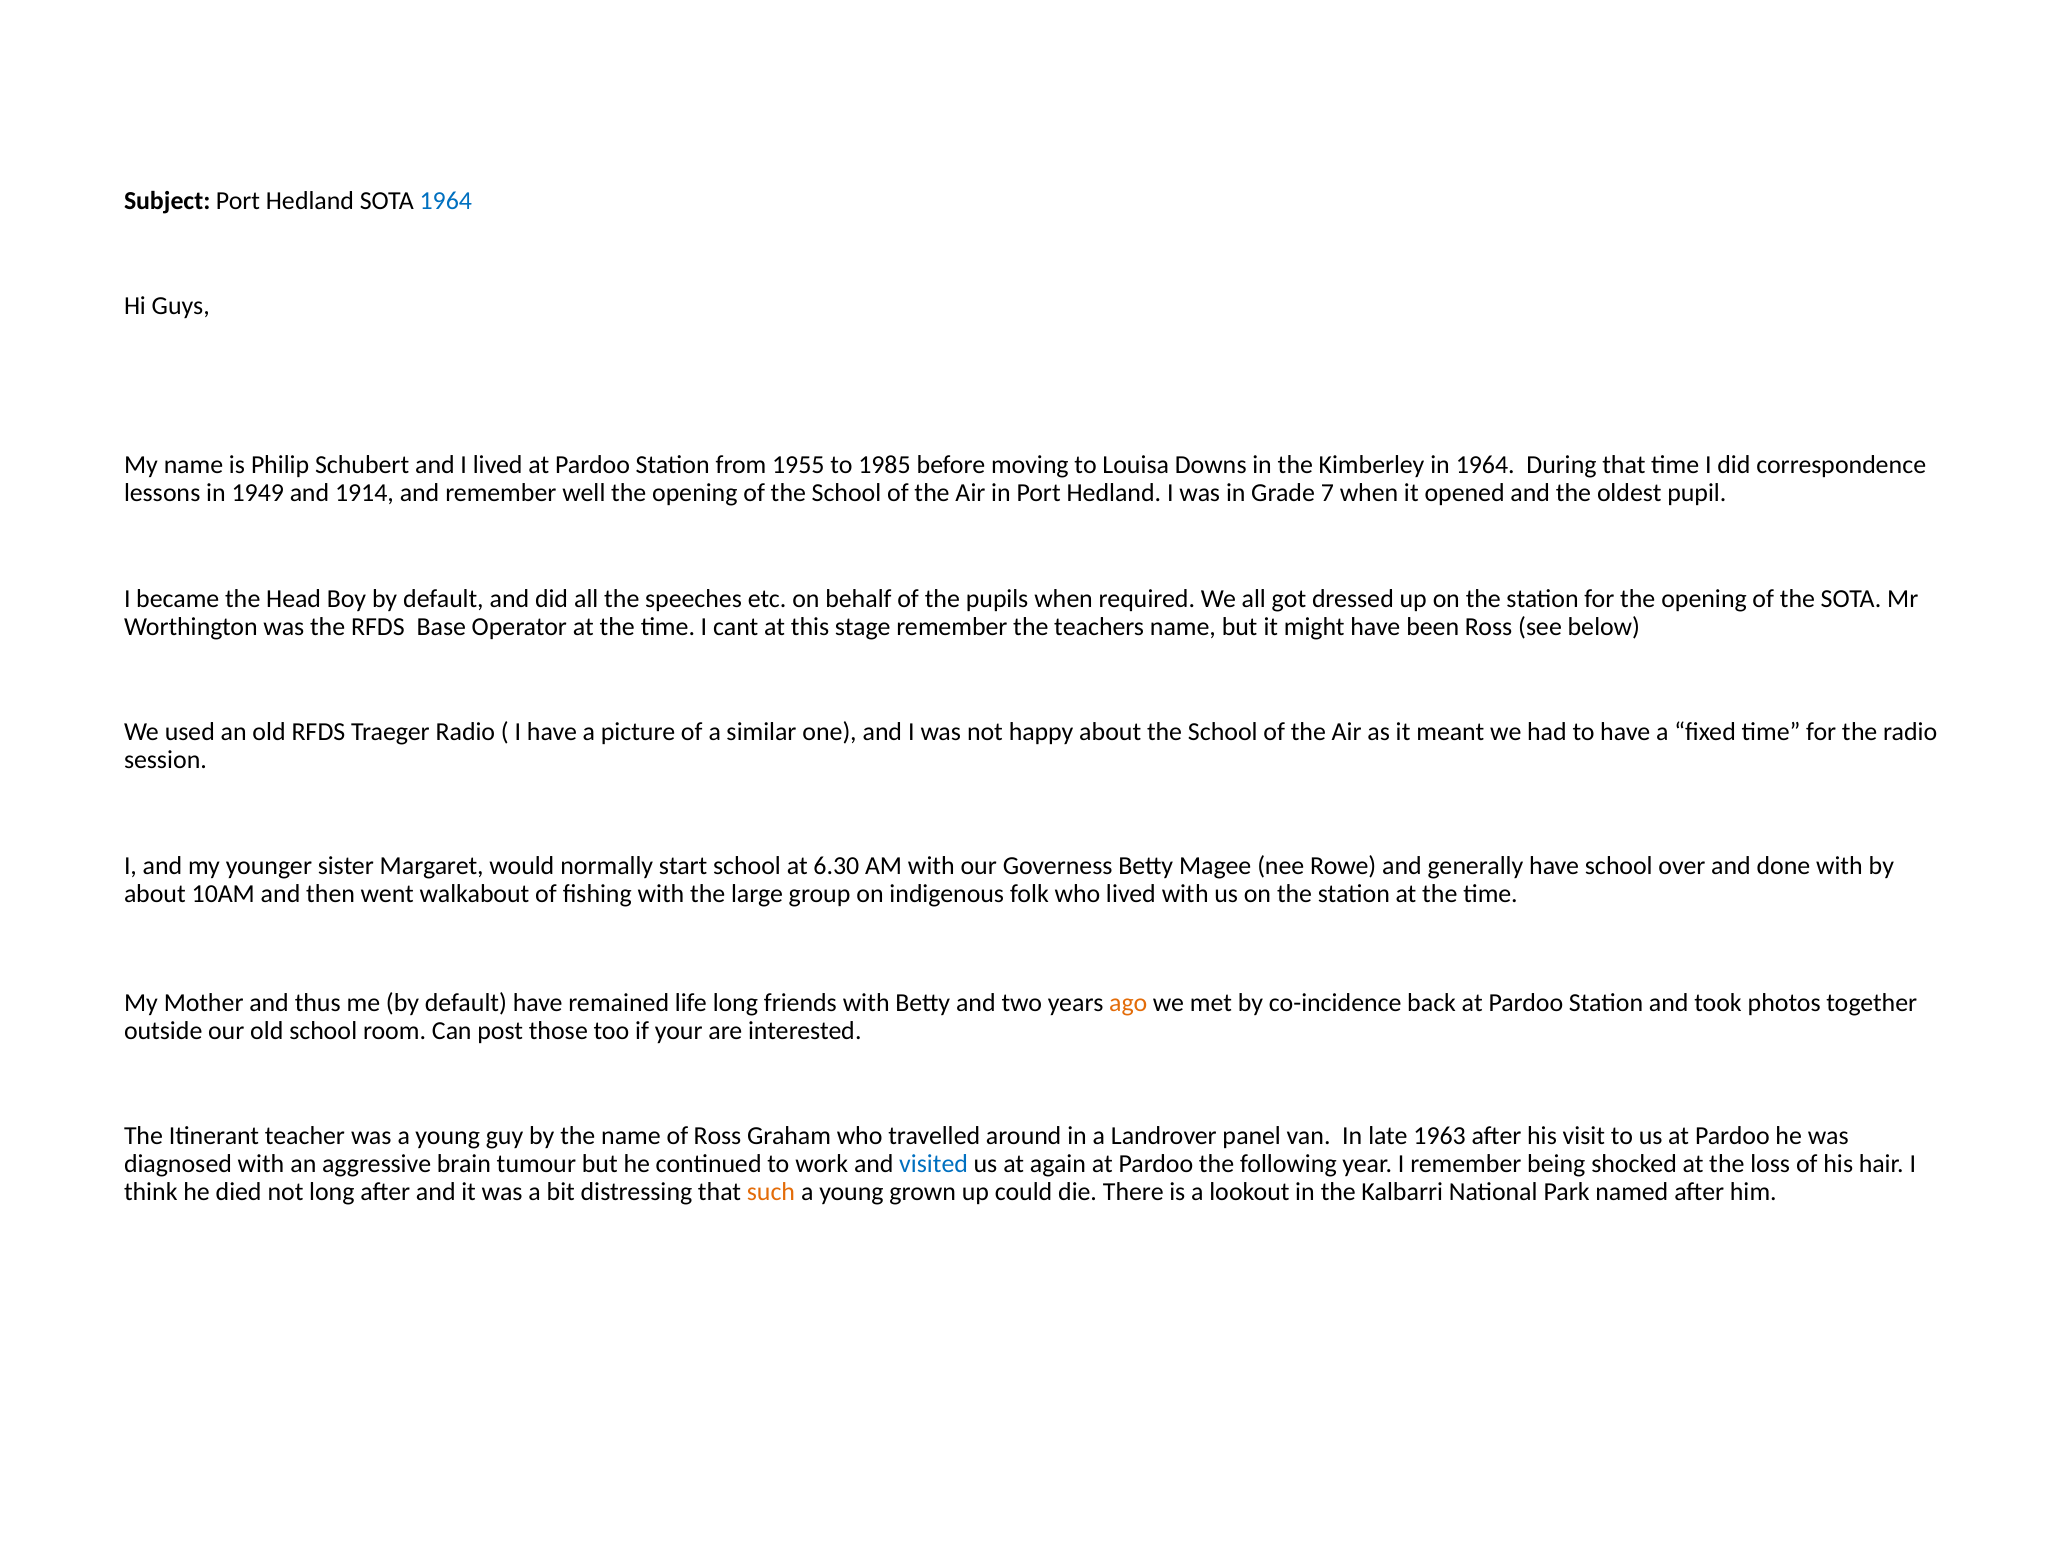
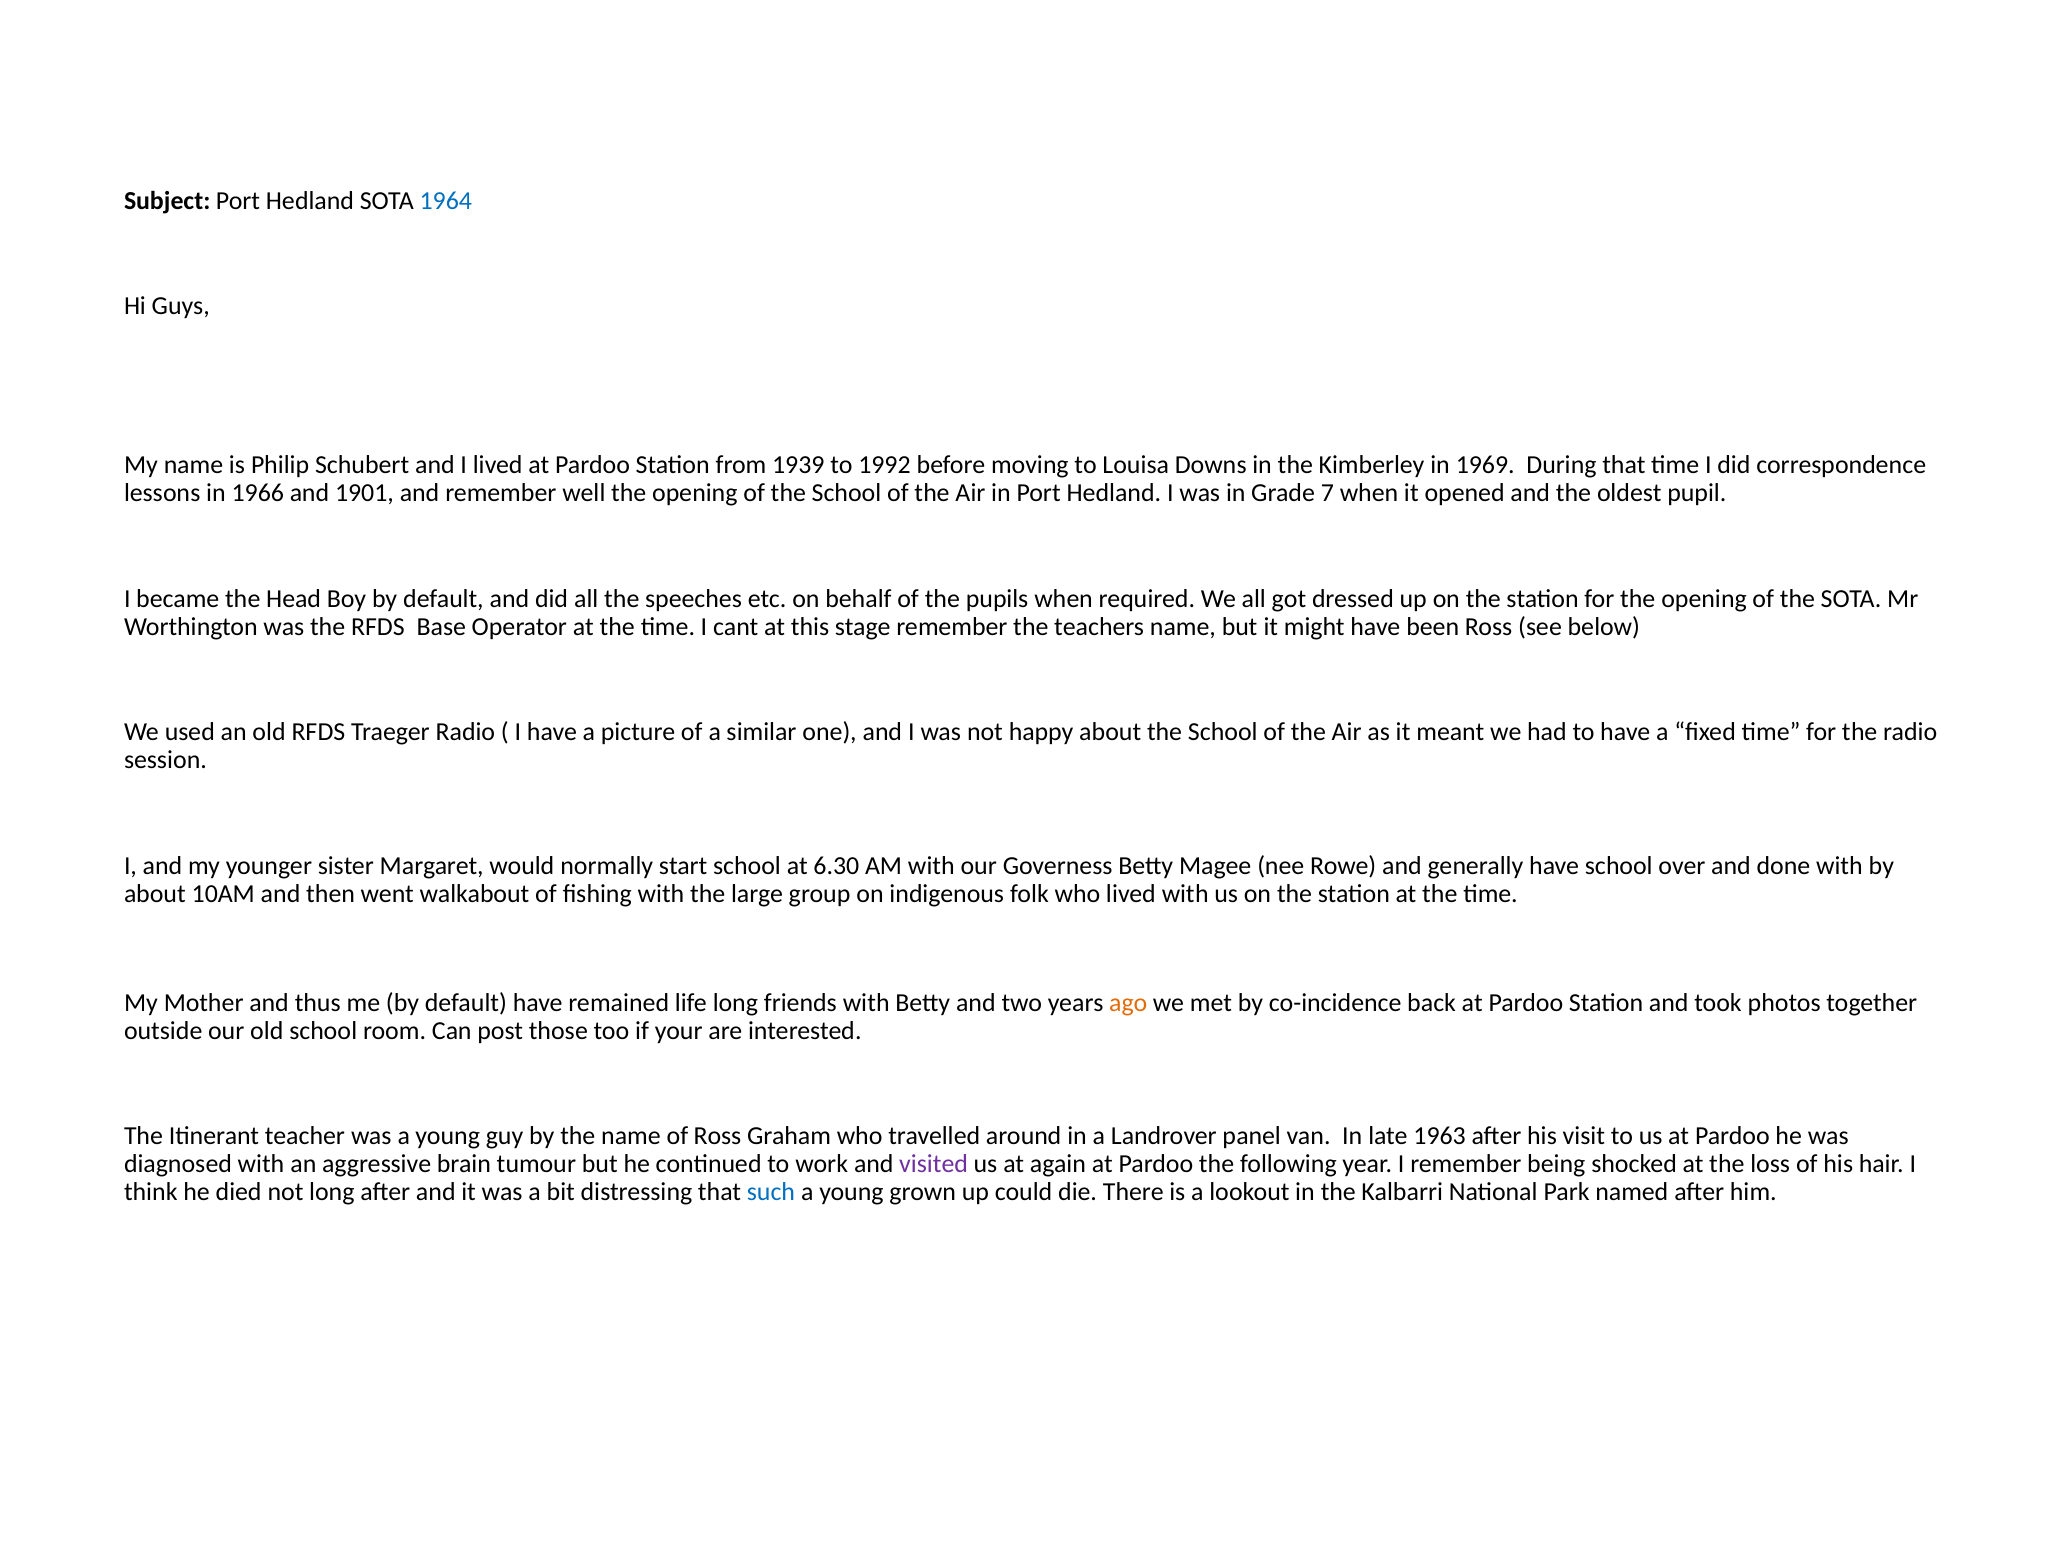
1955: 1955 -> 1939
1985: 1985 -> 1992
in 1964: 1964 -> 1969
1949: 1949 -> 1966
1914: 1914 -> 1901
visited colour: blue -> purple
such colour: orange -> blue
